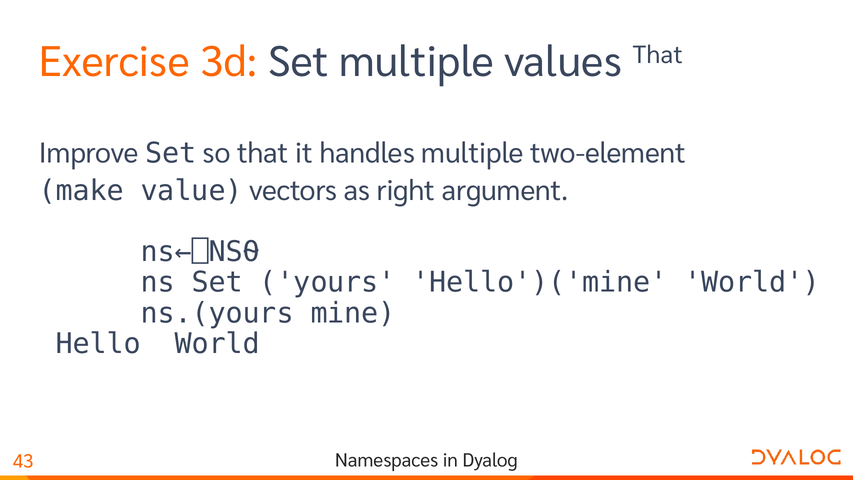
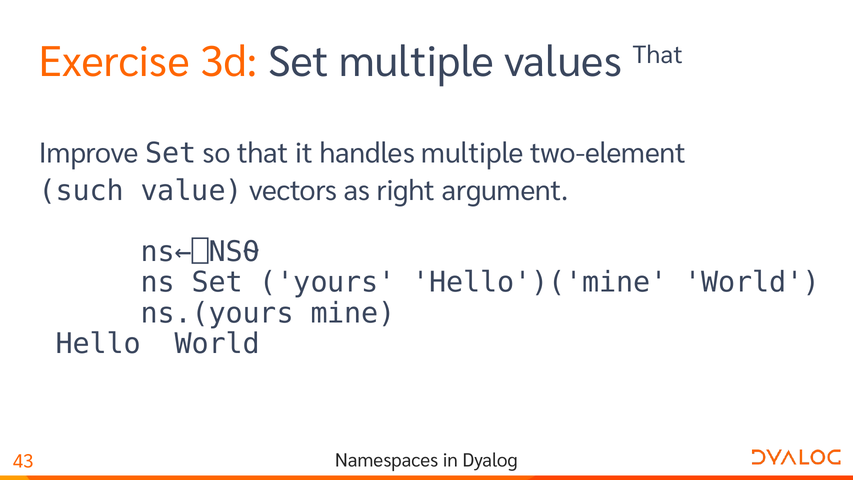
make: make -> such
